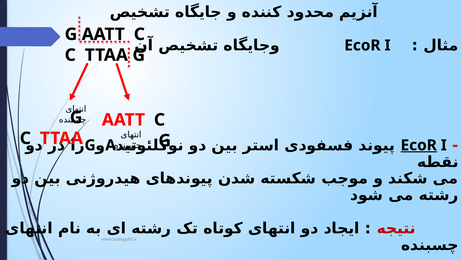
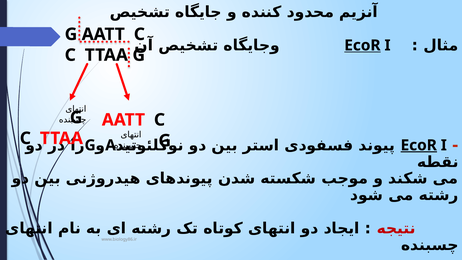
EcoR at (362, 45) underline: none -> present
